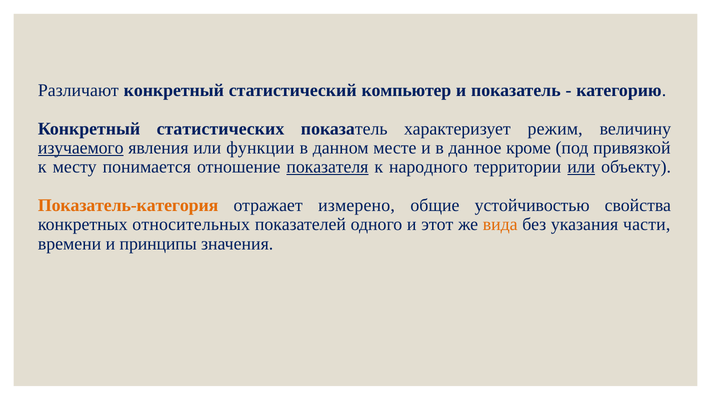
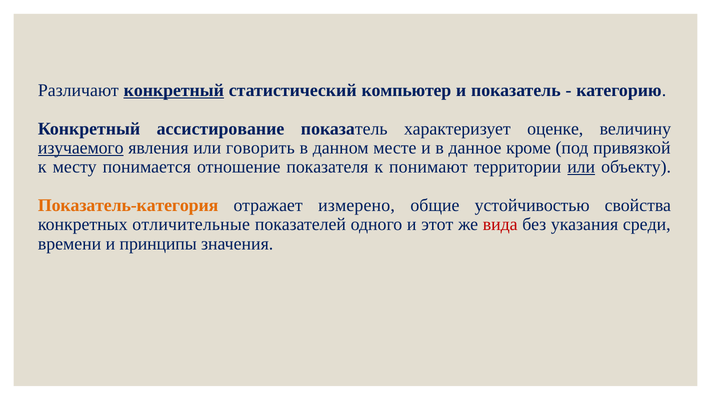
конкретный at (174, 90) underline: none -> present
статистических: статистических -> ассистирование
режим: режим -> оценке
функции: функции -> говорить
показателя underline: present -> none
народного: народного -> понимают
относительных: относительных -> отличительные
вида colour: orange -> red
части: части -> среди
